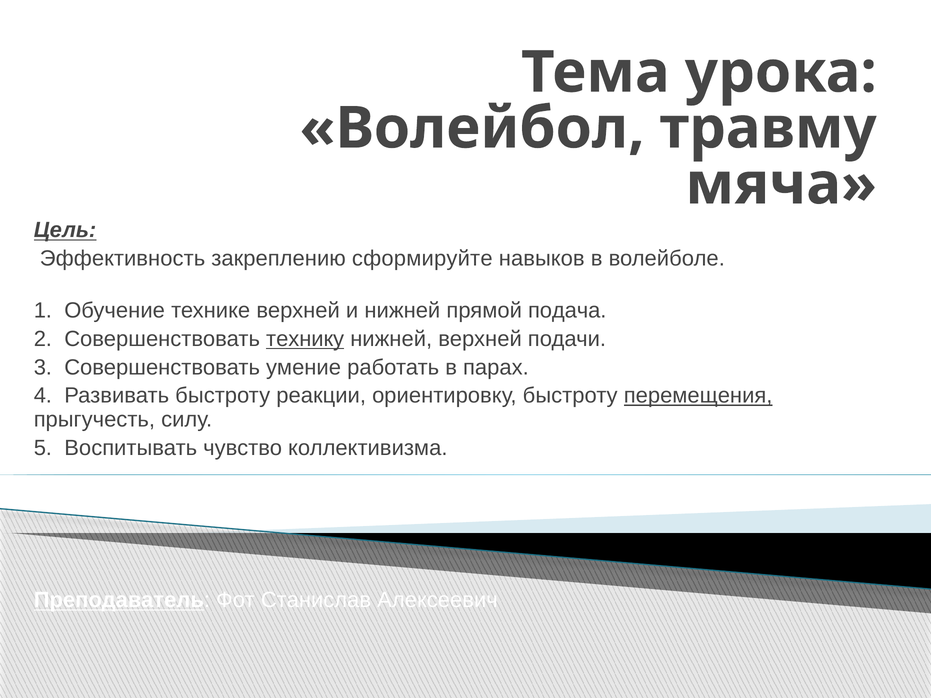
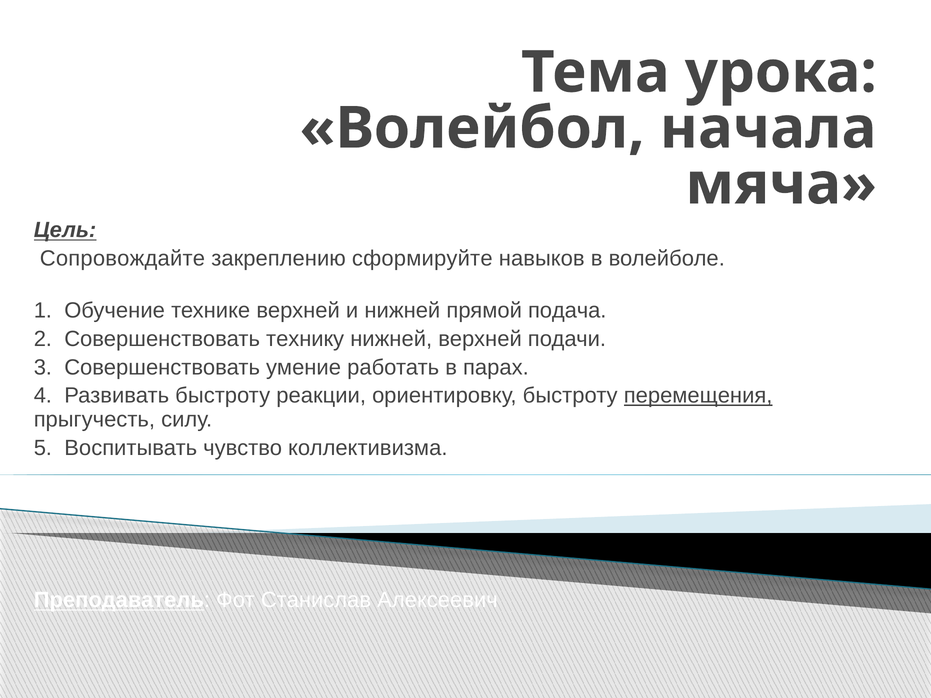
травму: травму -> начала
Эффективность: Эффективность -> Сопровождайте
технику underline: present -> none
